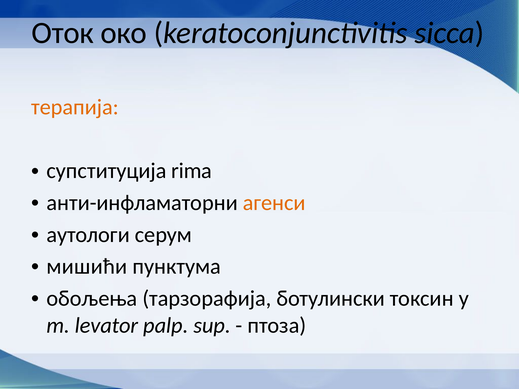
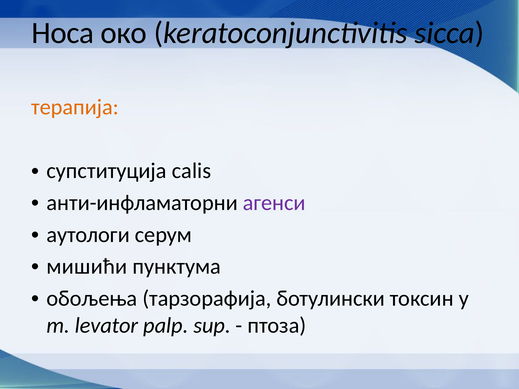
Оток: Оток -> Носа
rima: rima -> calis
агенси colour: orange -> purple
